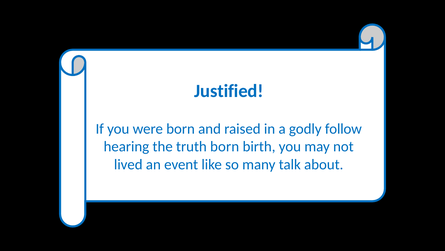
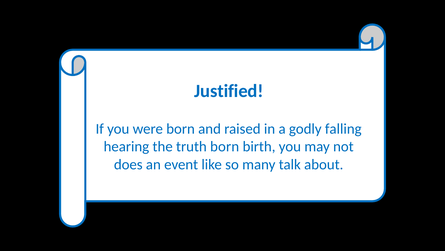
follow: follow -> falling
lived: lived -> does
